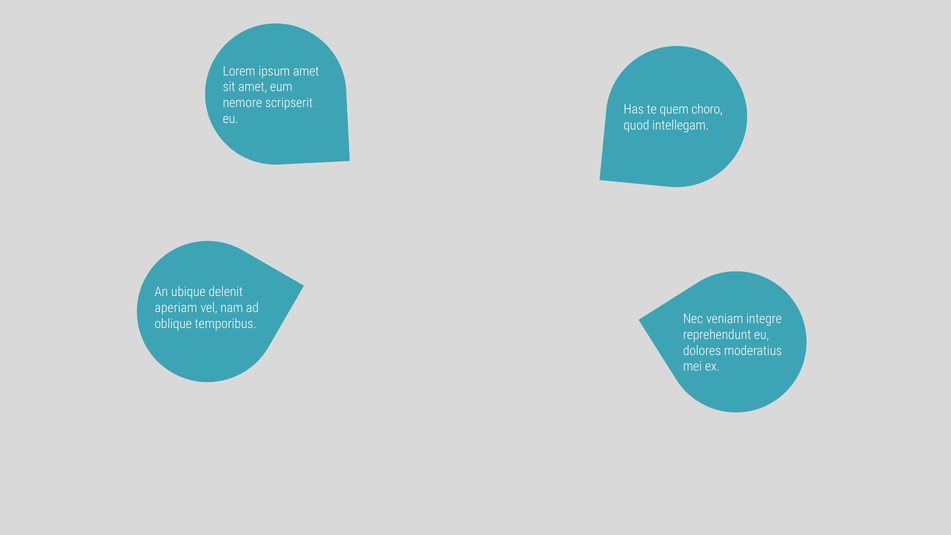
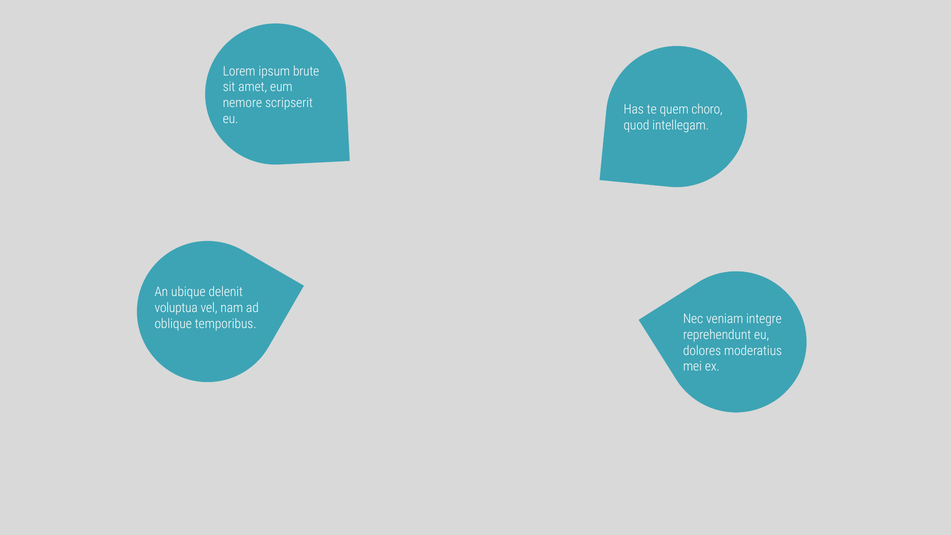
ipsum amet: amet -> brute
aperiam: aperiam -> voluptua
